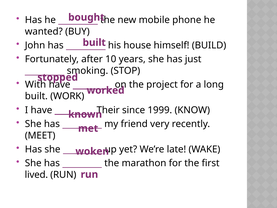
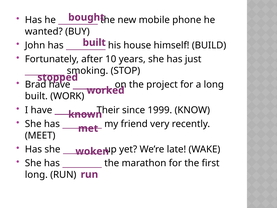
With: With -> Brad
lived at (36, 175): lived -> long
